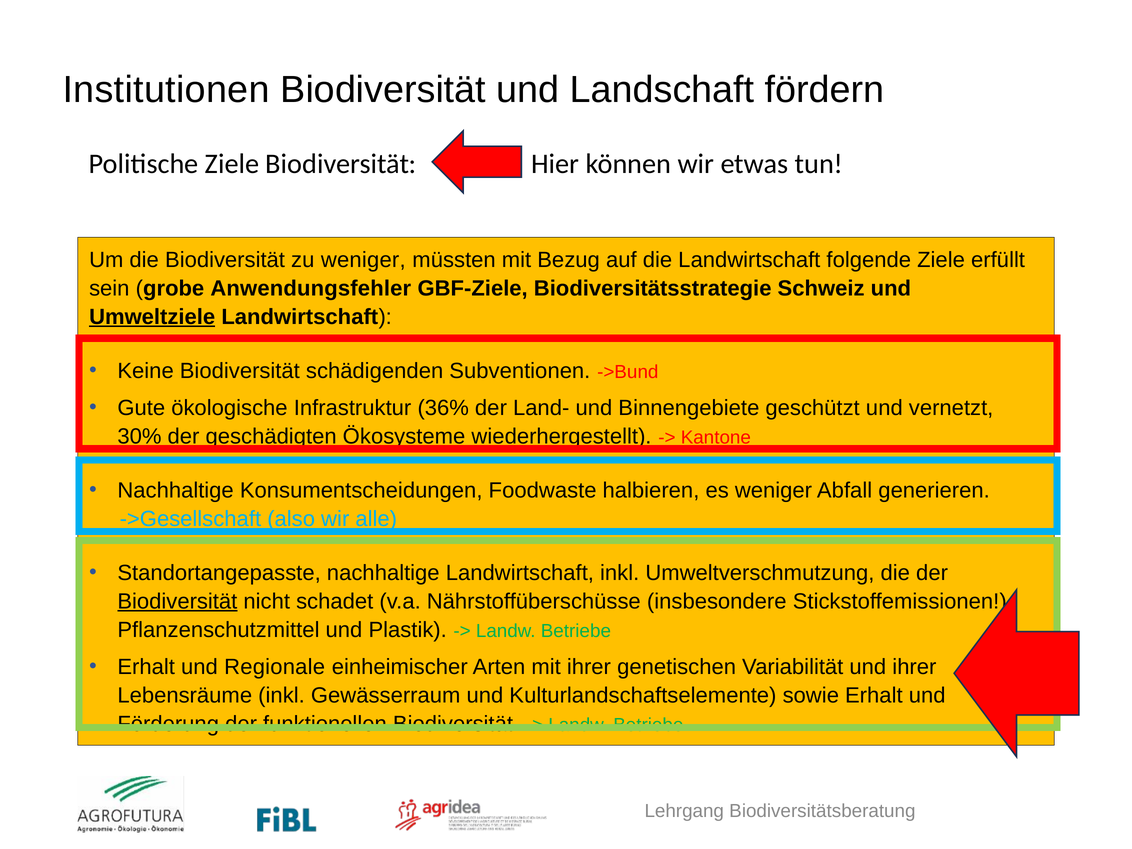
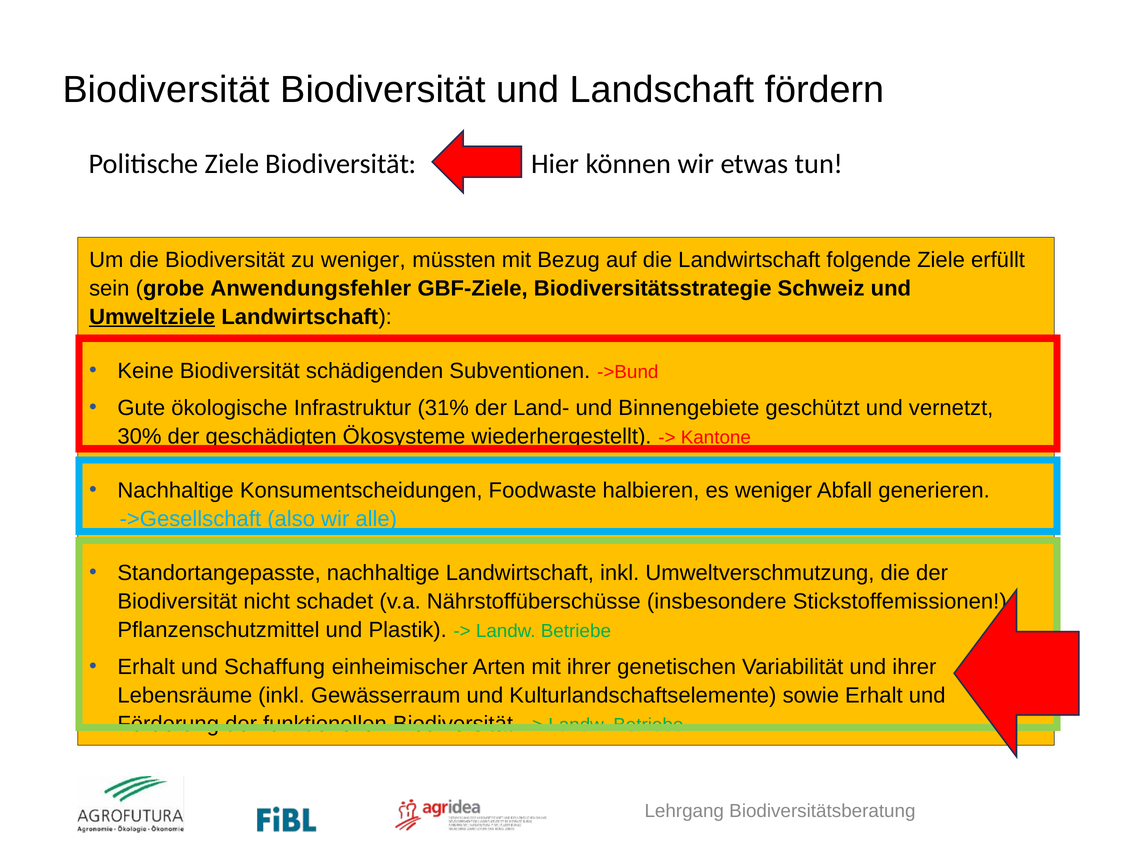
Institutionen at (166, 90): Institutionen -> Biodiversität
36%: 36% -> 31%
Biodiversität at (177, 601) underline: present -> none
Regionale: Regionale -> Schaffung
